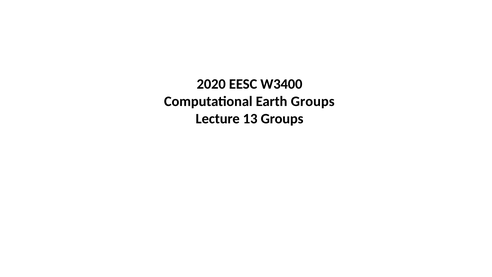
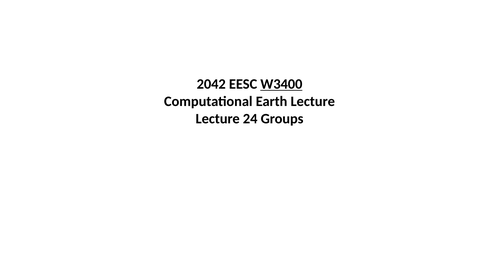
2020: 2020 -> 2042
W3400 underline: none -> present
Earth Groups: Groups -> Lecture
13: 13 -> 24
